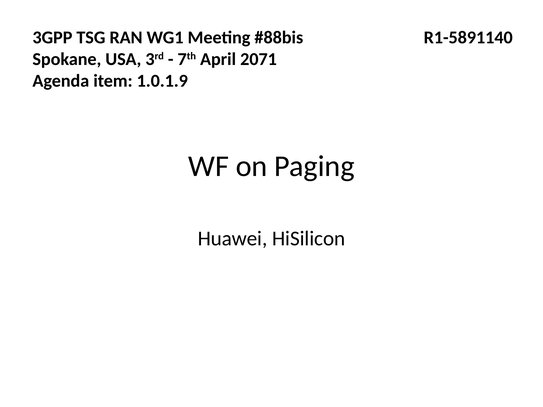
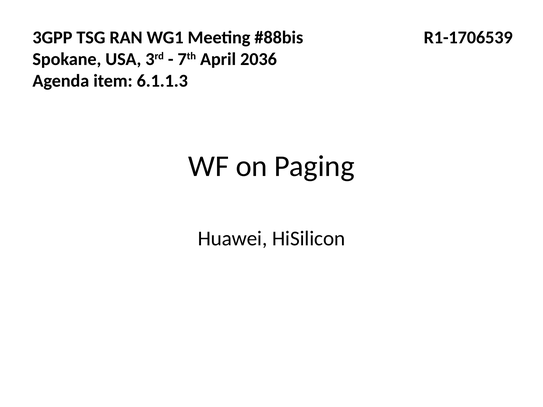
R1-5891140: R1-5891140 -> R1-1706539
2071: 2071 -> 2036
1.0.1.9: 1.0.1.9 -> 6.1.1.3
